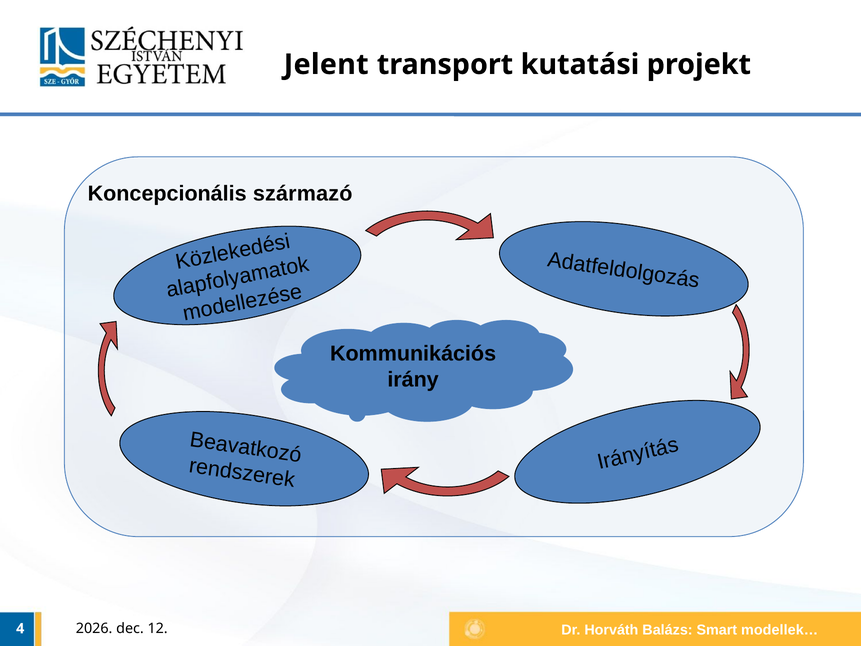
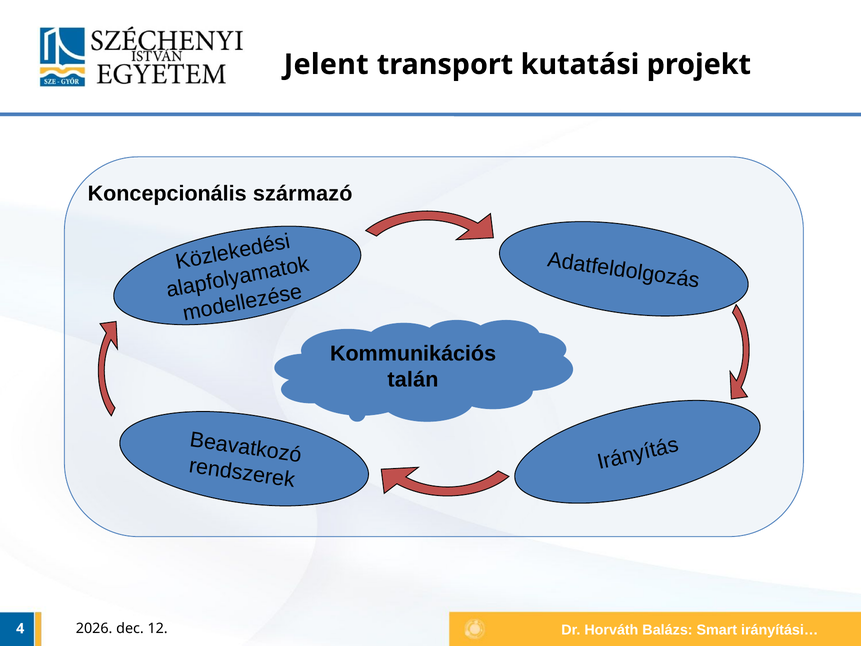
irány: irány -> talán
modellek…: modellek… -> irányítási…
